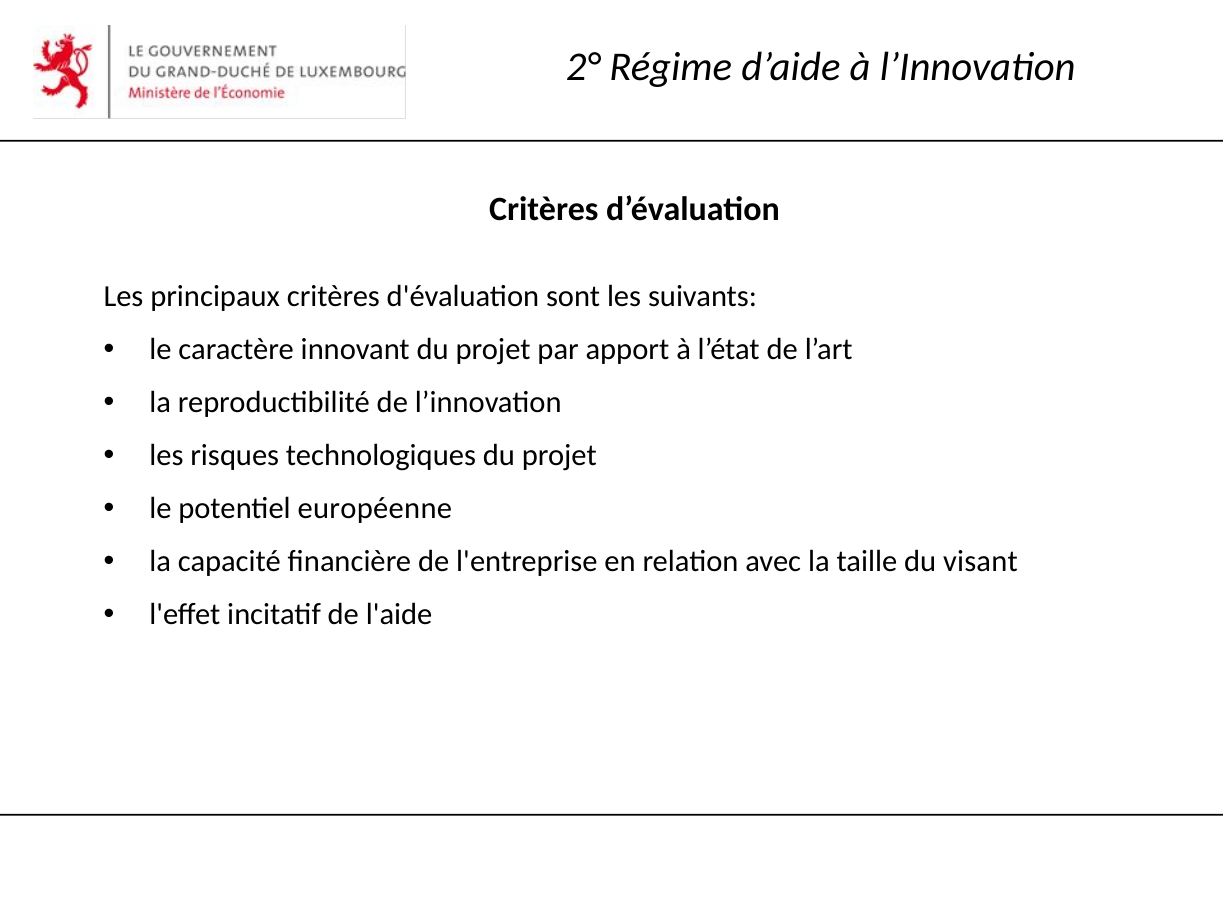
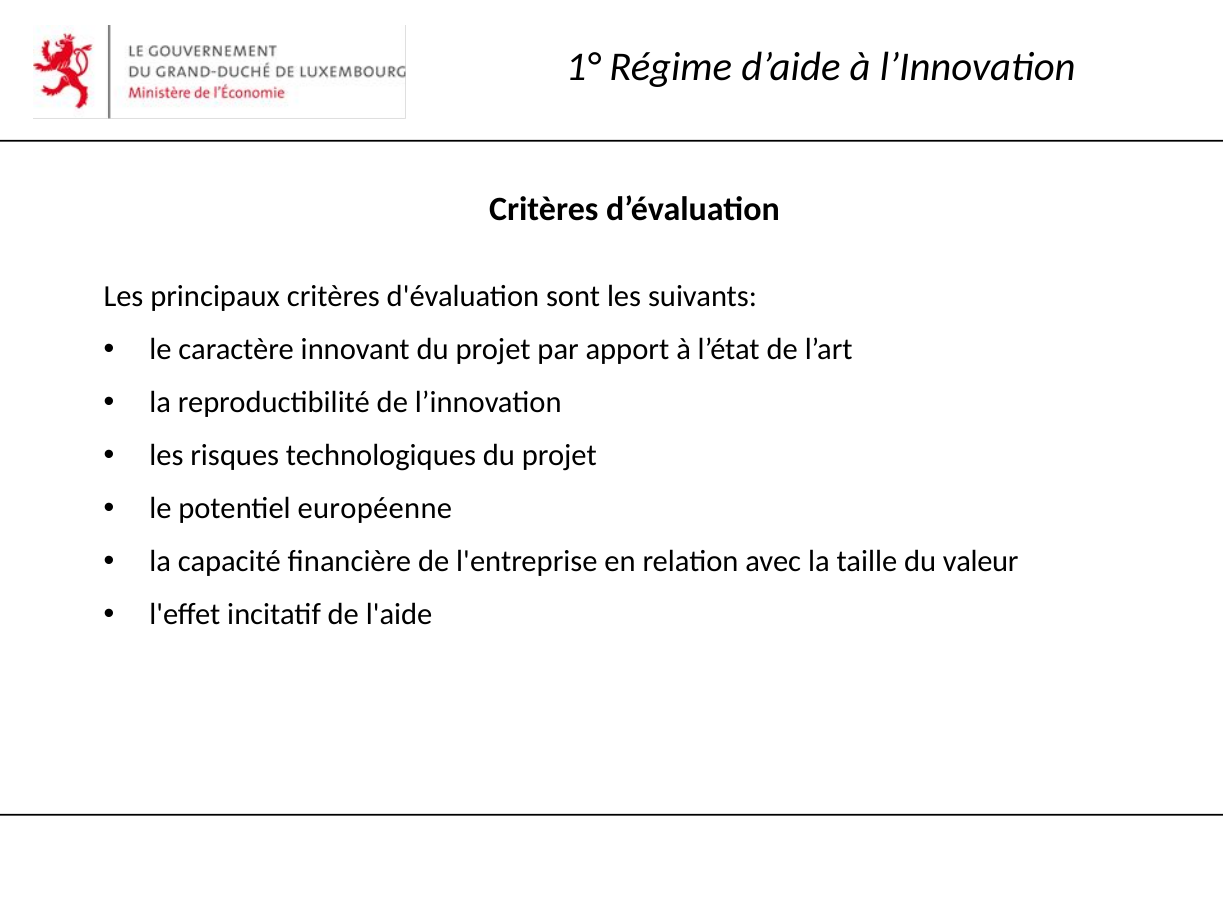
2°: 2° -> 1°
visant: visant -> valeur
